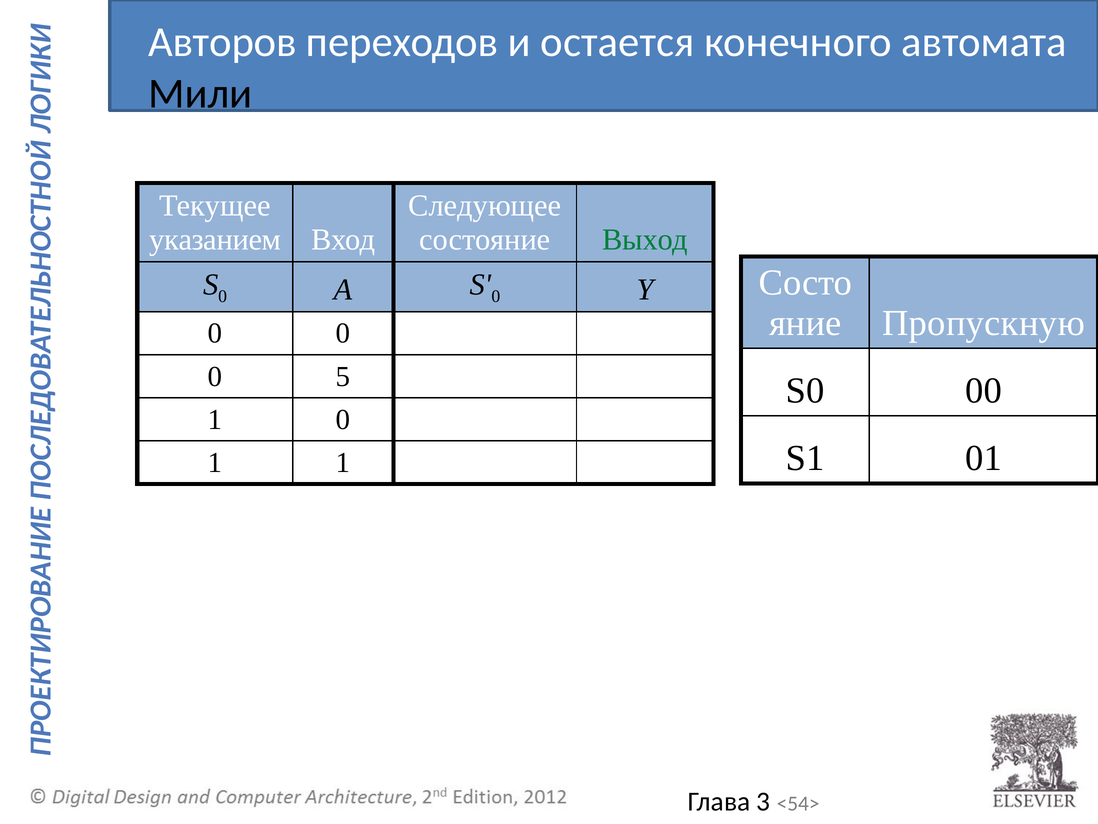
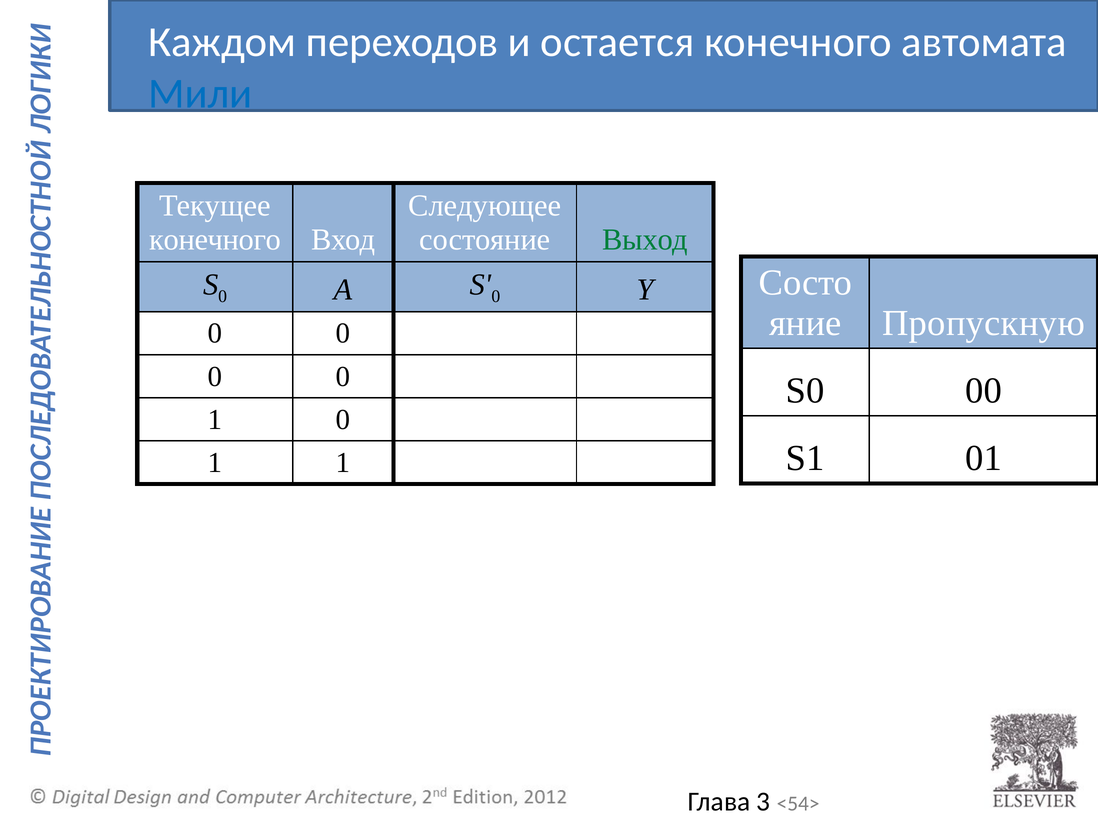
Авторов: Авторов -> Каждом
Мили colour: black -> blue
указанием at (215, 240): указанием -> конечного
5 at (343, 376): 5 -> 0
